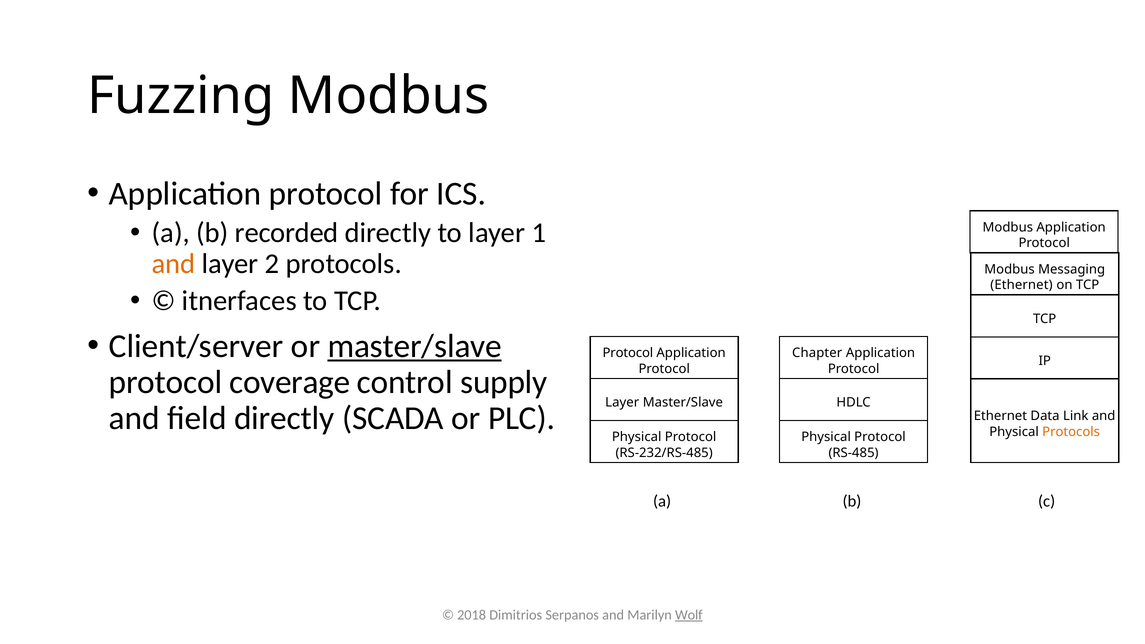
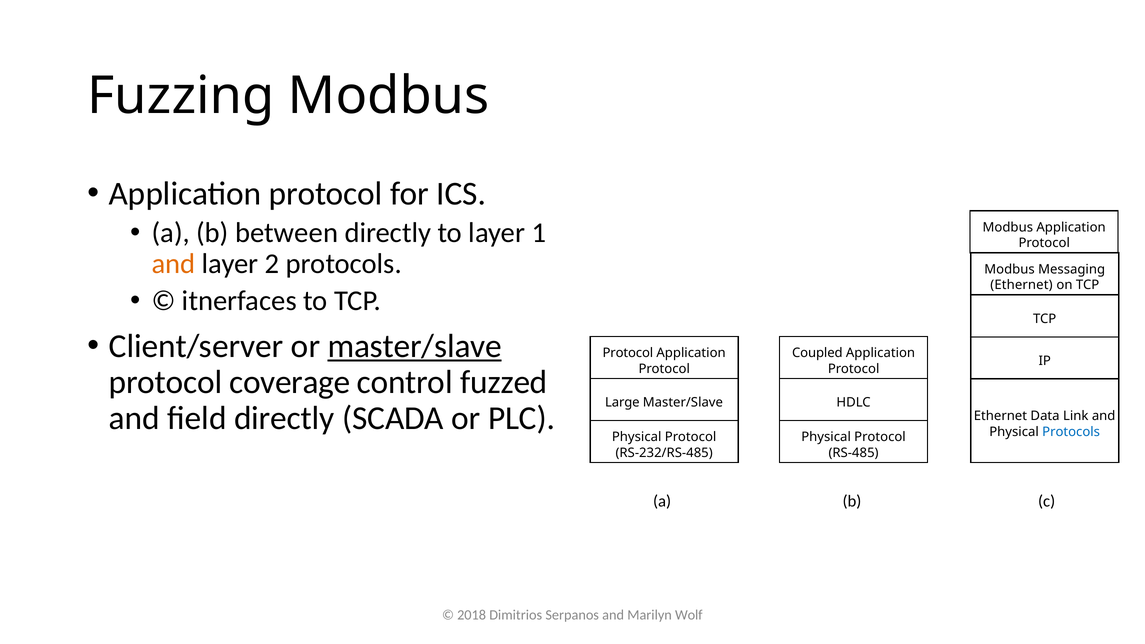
recorded: recorded -> between
Chapter: Chapter -> Coupled
supply: supply -> fuzzed
Layer at (622, 402): Layer -> Large
Protocols at (1071, 432) colour: orange -> blue
Wolf underline: present -> none
